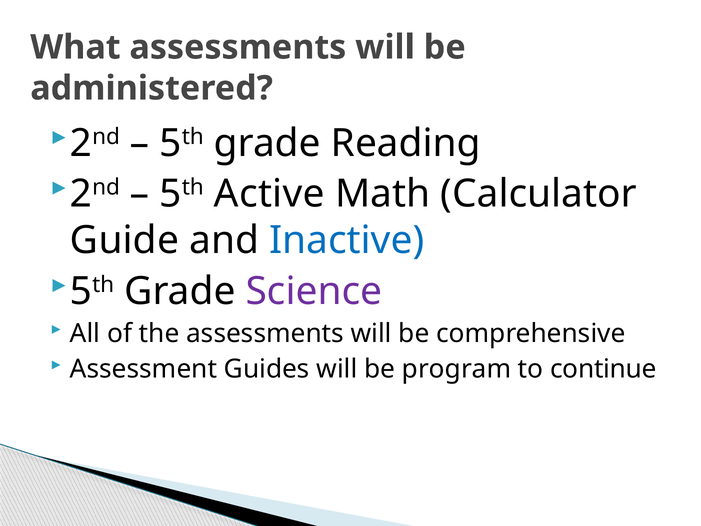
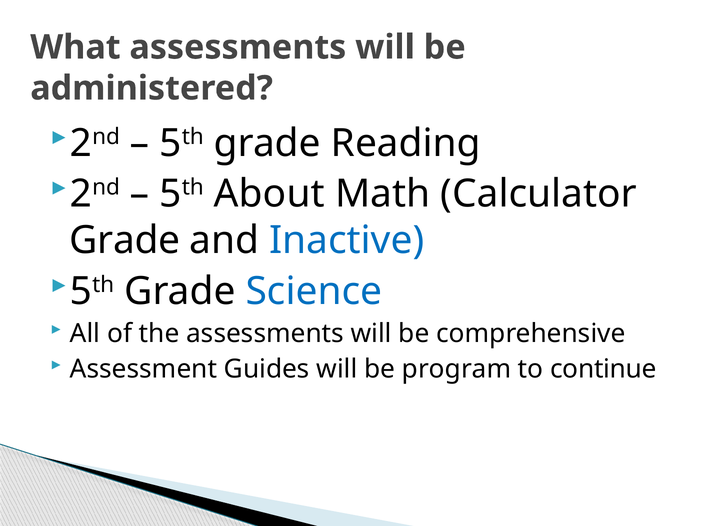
Active: Active -> About
Guide at (125, 240): Guide -> Grade
Science colour: purple -> blue
